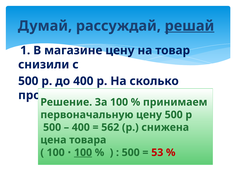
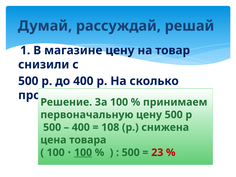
решай underline: present -> none
562: 562 -> 108
53: 53 -> 23
